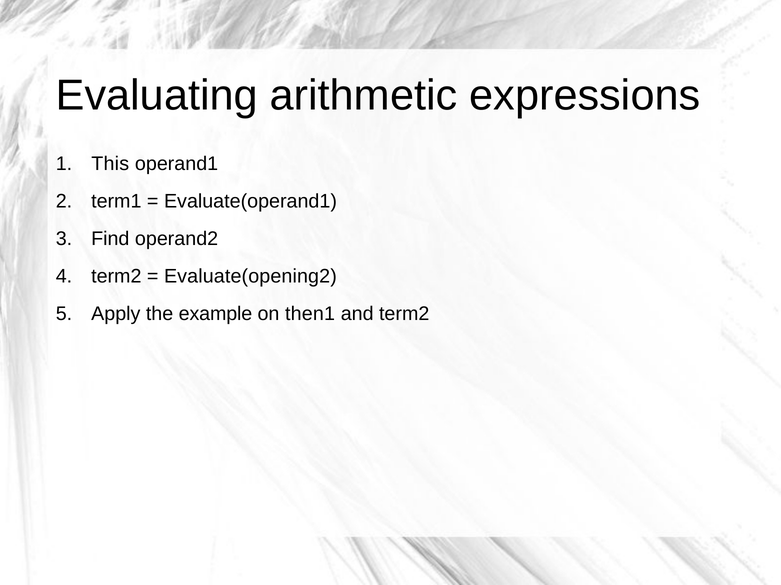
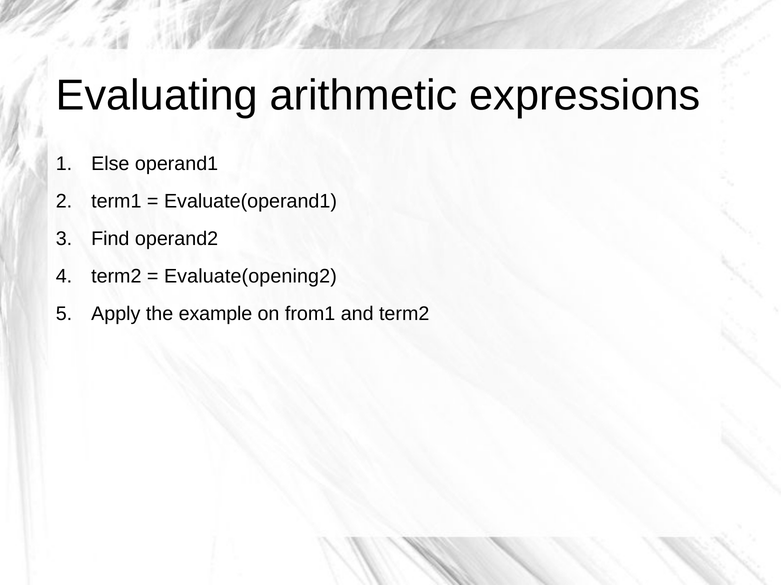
This: This -> Else
then1: then1 -> from1
